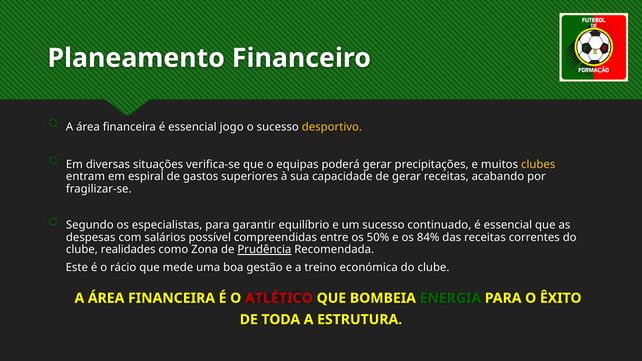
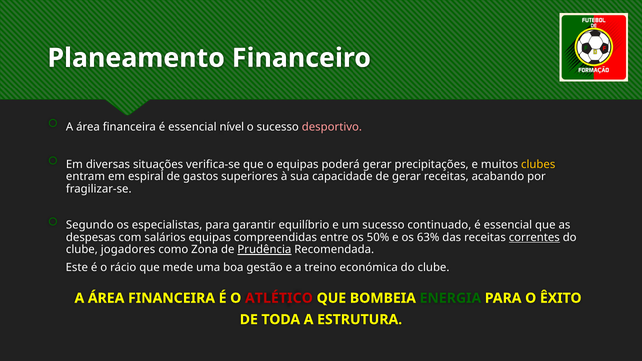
jogo: jogo -> nível
desportivo colour: yellow -> pink
salários possível: possível -> equipas
84%: 84% -> 63%
correntes underline: none -> present
realidades: realidades -> jogadores
